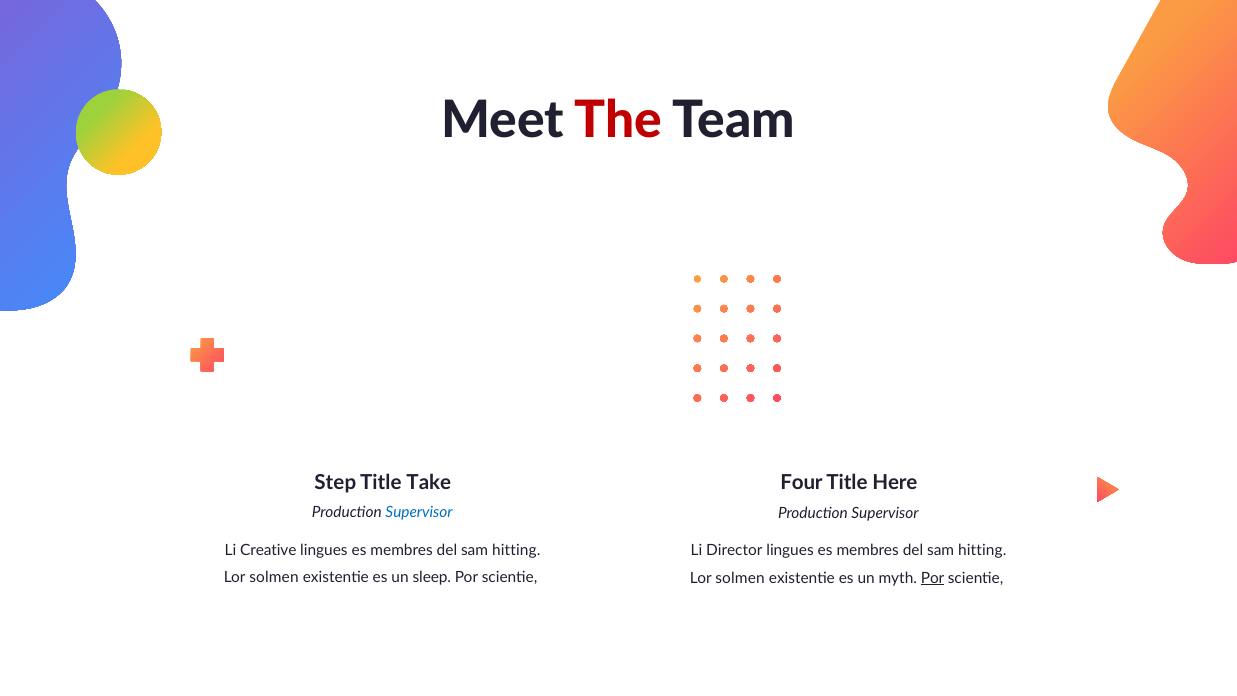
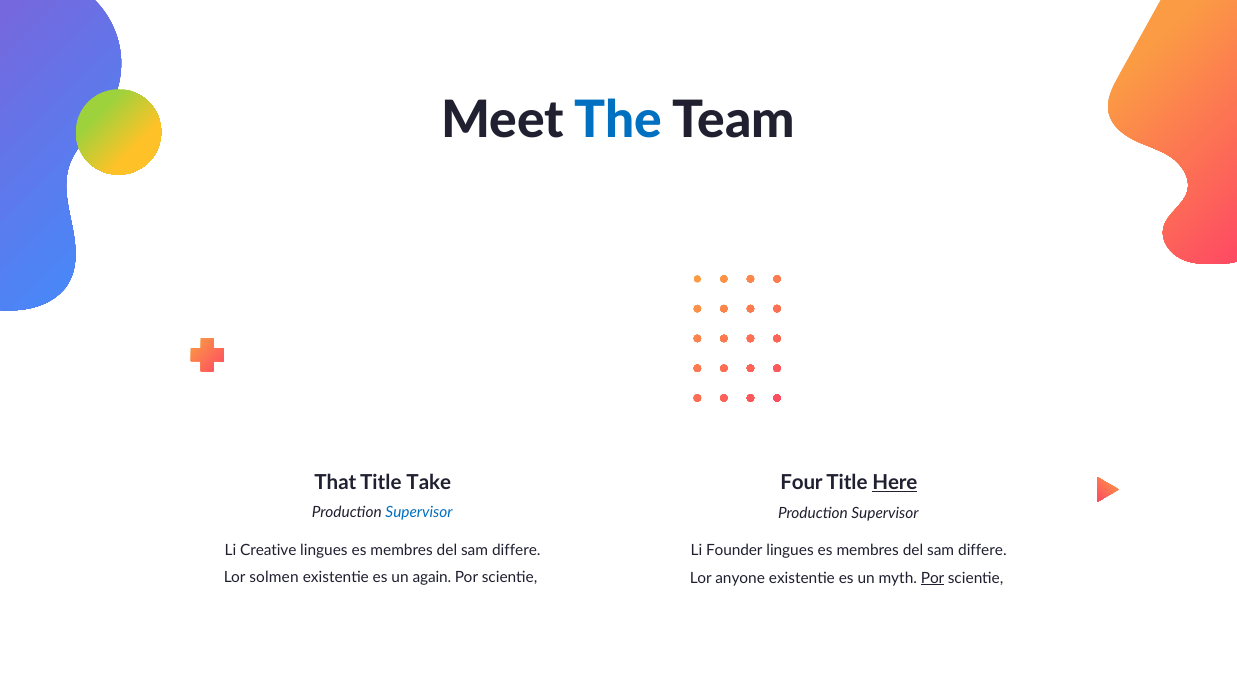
The colour: red -> blue
Step: Step -> That
Here underline: none -> present
hitting at (516, 550): hitting -> differe
Director: Director -> Founder
hitting at (982, 550): hitting -> differe
sleep: sleep -> again
solmen at (740, 578): solmen -> anyone
